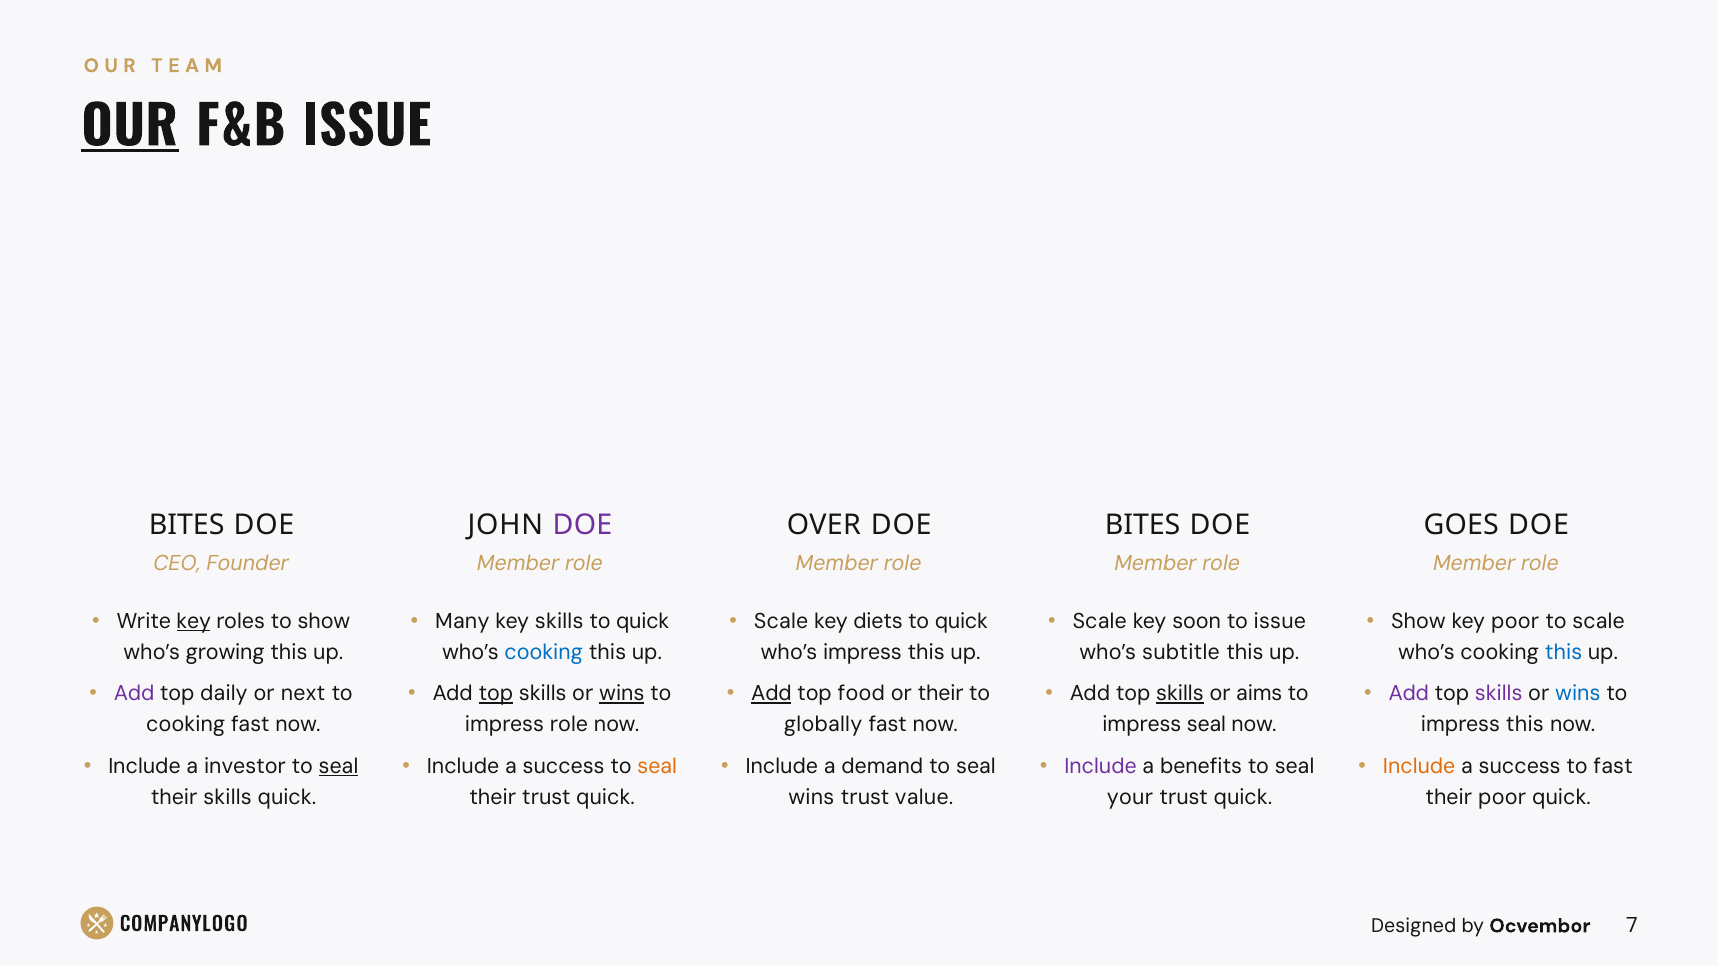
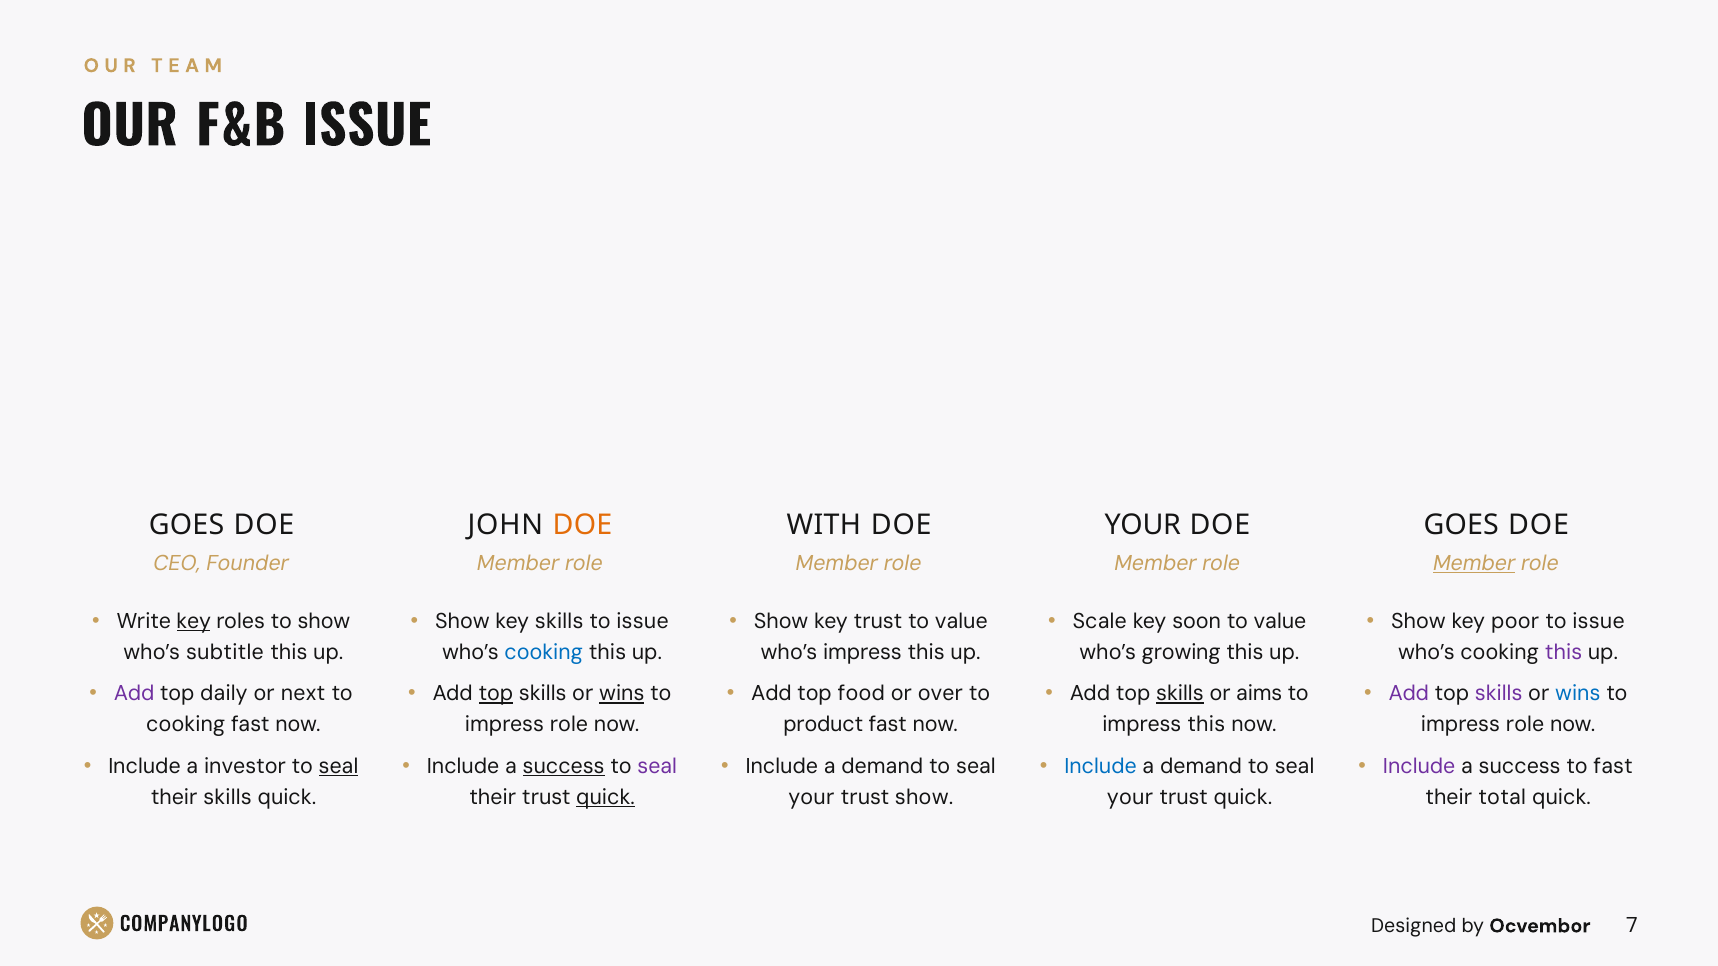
OUR underline: present -> none
BITES at (187, 525): BITES -> GOES
DOE at (582, 525) colour: purple -> orange
OVER: OVER -> WITH
BITES at (1143, 525): BITES -> YOUR
Member at (1474, 563) underline: none -> present
Many at (462, 622): Many -> Show
quick at (643, 622): quick -> issue
Scale at (781, 622): Scale -> Show
key diets: diets -> trust
quick at (961, 622): quick -> value
issue at (1280, 622): issue -> value
scale at (1599, 622): scale -> issue
growing: growing -> subtitle
subtitle: subtitle -> growing
this at (1564, 652) colour: blue -> purple
Add at (771, 694) underline: present -> none
or their: their -> over
globally: globally -> product
seal at (1206, 725): seal -> this
this at (1525, 725): this -> role
success at (564, 767) underline: none -> present
seal at (657, 767) colour: orange -> purple
Include at (1100, 767) colour: purple -> blue
benefits at (1201, 767): benefits -> demand
Include at (1419, 767) colour: orange -> purple
quick at (606, 798) underline: none -> present
wins at (811, 798): wins -> your
trust value: value -> show
their poor: poor -> total
